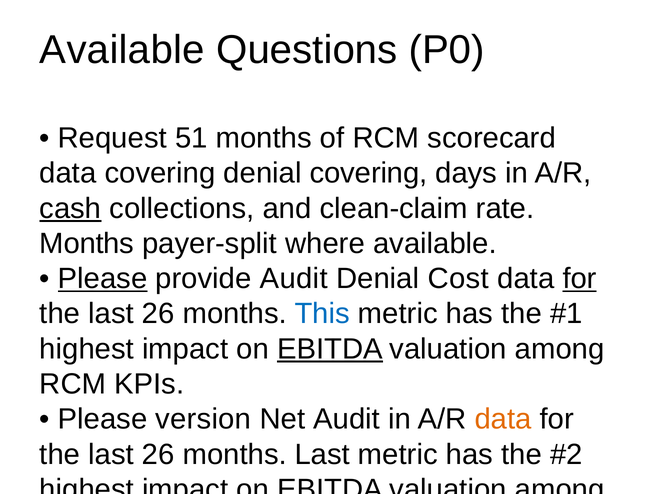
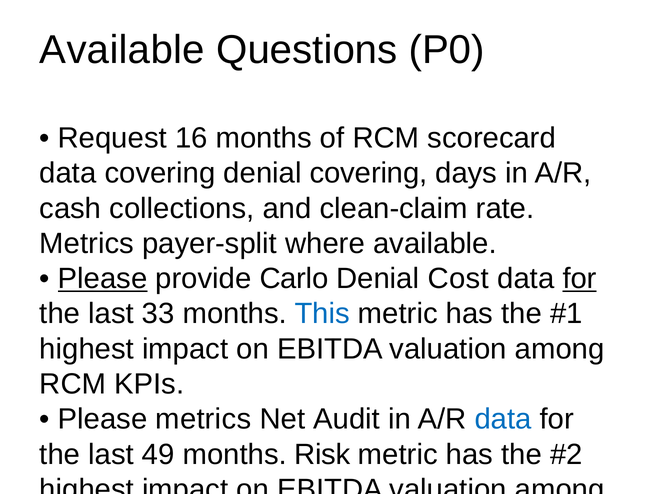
51: 51 -> 16
cash at (70, 209) underline: present -> none
Months at (87, 244): Months -> Metrics
provide Audit: Audit -> Carlo
26 at (158, 314): 26 -> 33
EBITDA at (330, 349) underline: present -> none
Please version: version -> metrics
data at (503, 419) colour: orange -> blue
26 at (158, 455): 26 -> 49
months Last: Last -> Risk
